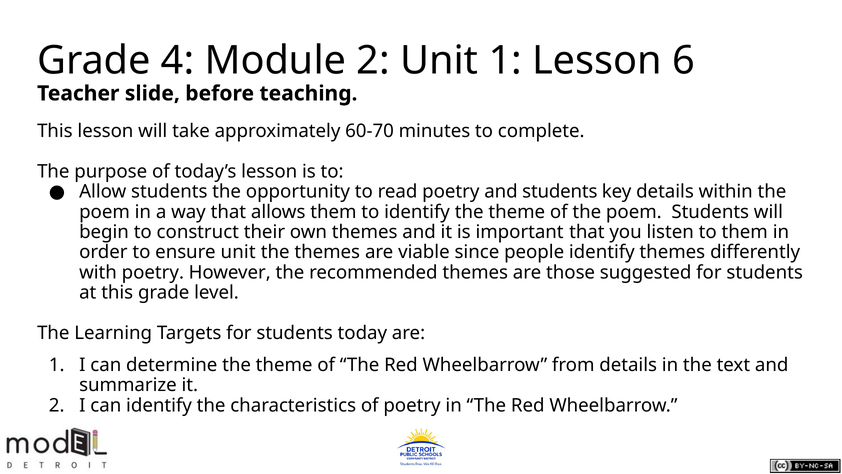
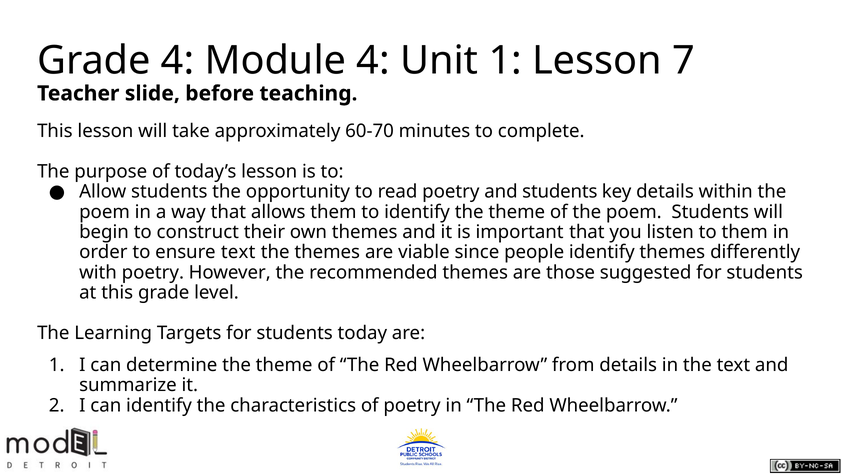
Module 2: 2 -> 4
6: 6 -> 7
ensure unit: unit -> text
